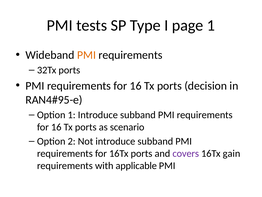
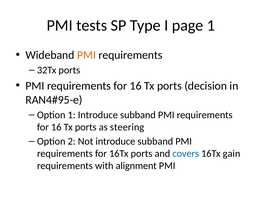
scenario: scenario -> steering
covers colour: purple -> blue
applicable: applicable -> alignment
